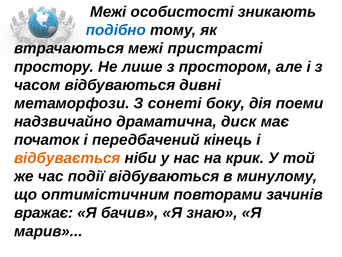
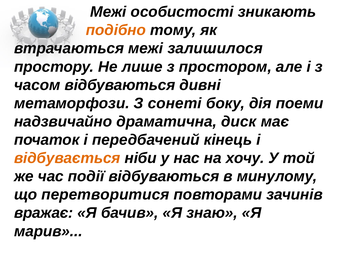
подібно colour: blue -> orange
пристрасті: пристрасті -> залишилося
крик: крик -> хочу
оптимістичним: оптимістичним -> перетворитися
